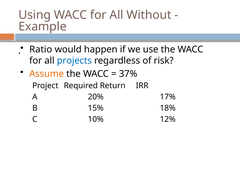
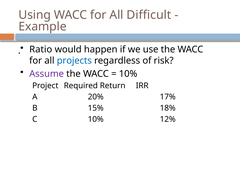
Without: Without -> Difficult
Assume colour: orange -> purple
37% at (128, 74): 37% -> 10%
